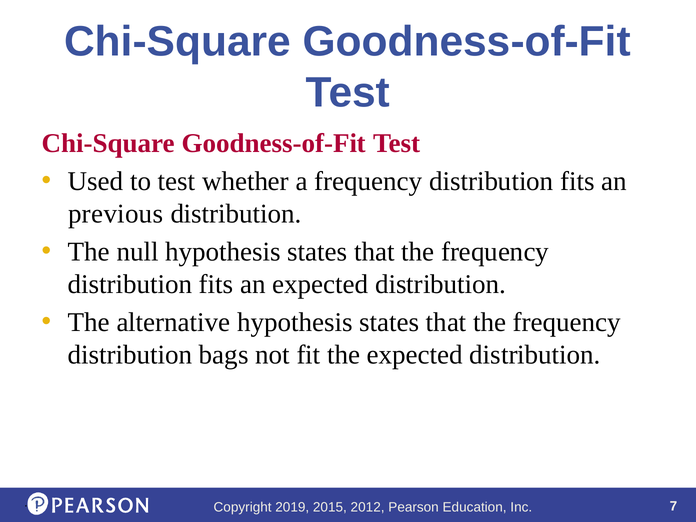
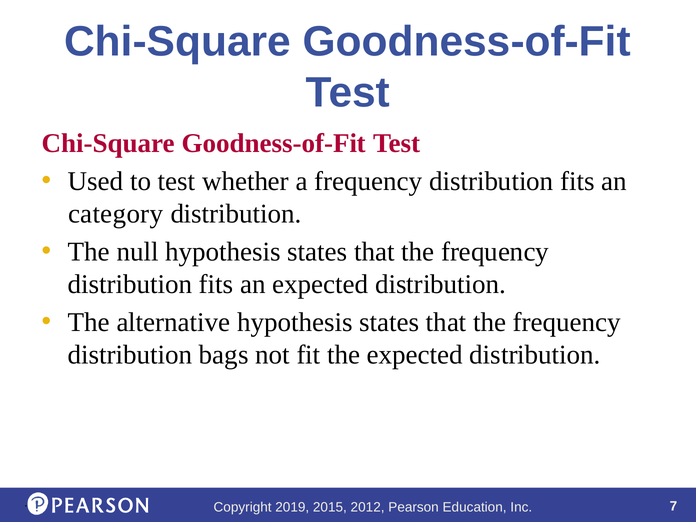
previous: previous -> category
